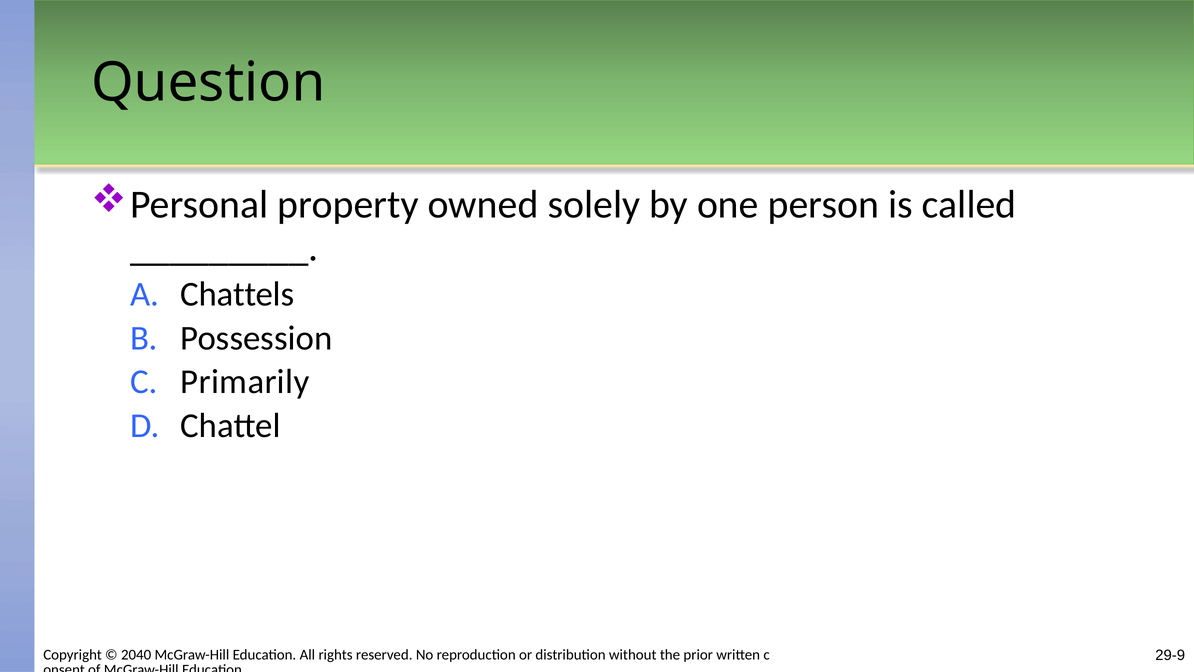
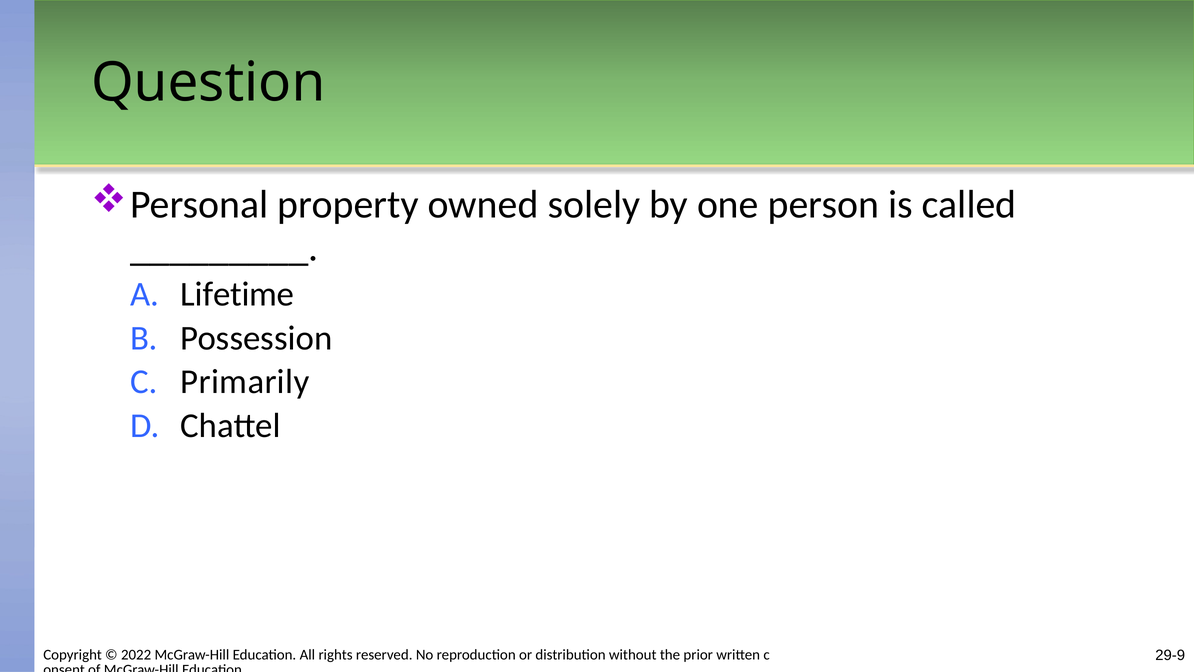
Chattels: Chattels -> Lifetime
2040: 2040 -> 2022
